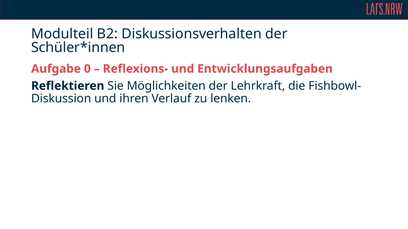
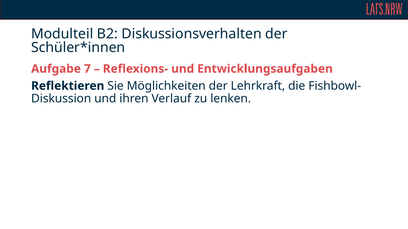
0: 0 -> 7
